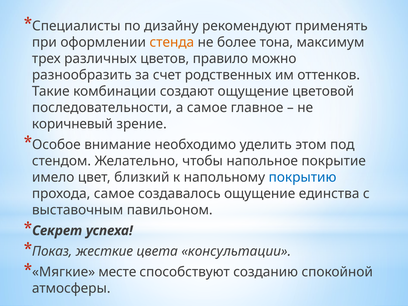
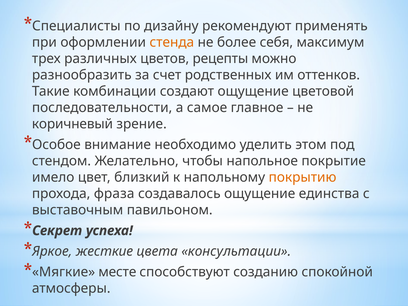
тона: тона -> себя
правило: правило -> рецепты
покрытию colour: blue -> orange
прохода самое: самое -> фраза
Показ: Показ -> Яркое
